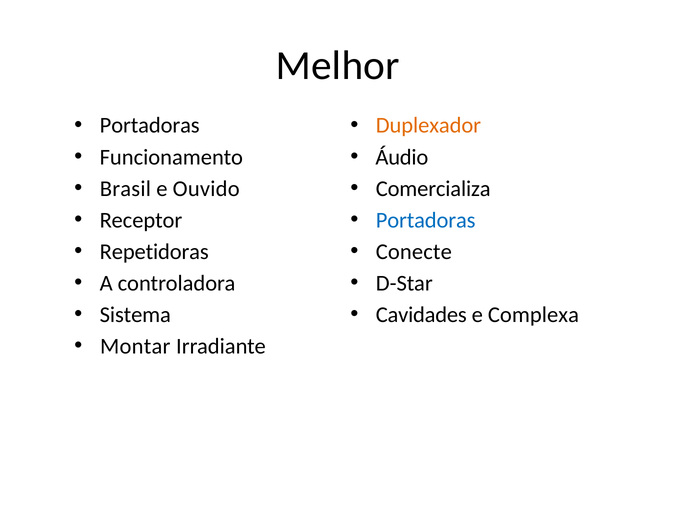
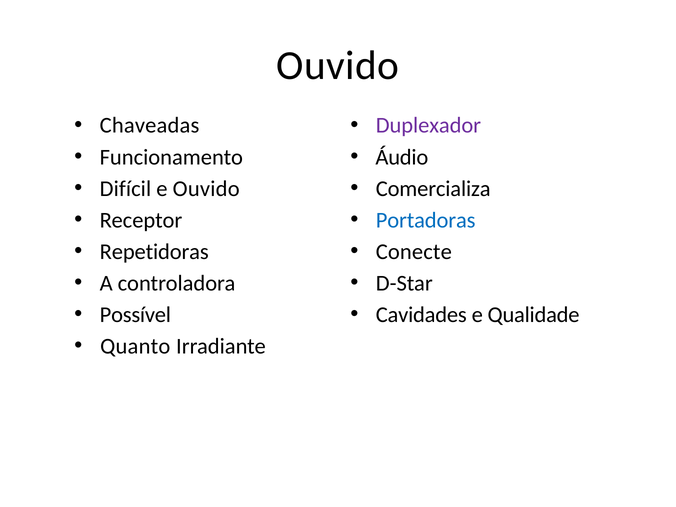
Melhor at (338, 65): Melhor -> Ouvido
Portadoras at (150, 126): Portadoras -> Chaveadas
Duplexador colour: orange -> purple
Brasil: Brasil -> Difícil
Sistema: Sistema -> Possível
Complexa: Complexa -> Qualidade
Montar: Montar -> Quanto
